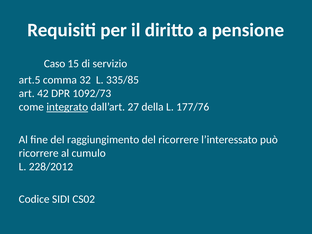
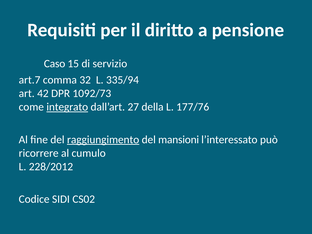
art.5: art.5 -> art.7
335/85: 335/85 -> 335/94
raggiungimento underline: none -> present
del ricorrere: ricorrere -> mansioni
